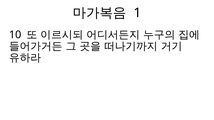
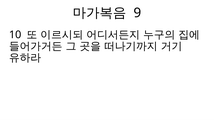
1: 1 -> 9
